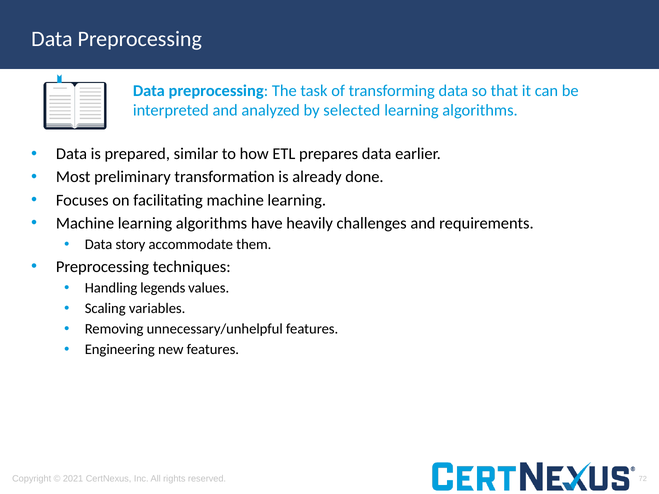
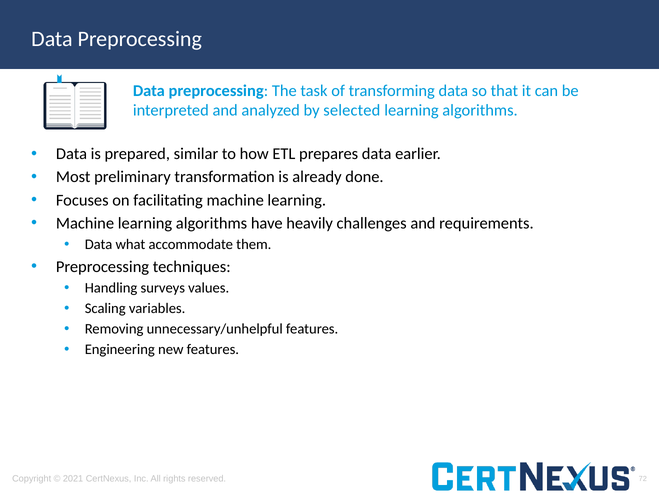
story: story -> what
legends: legends -> surveys
